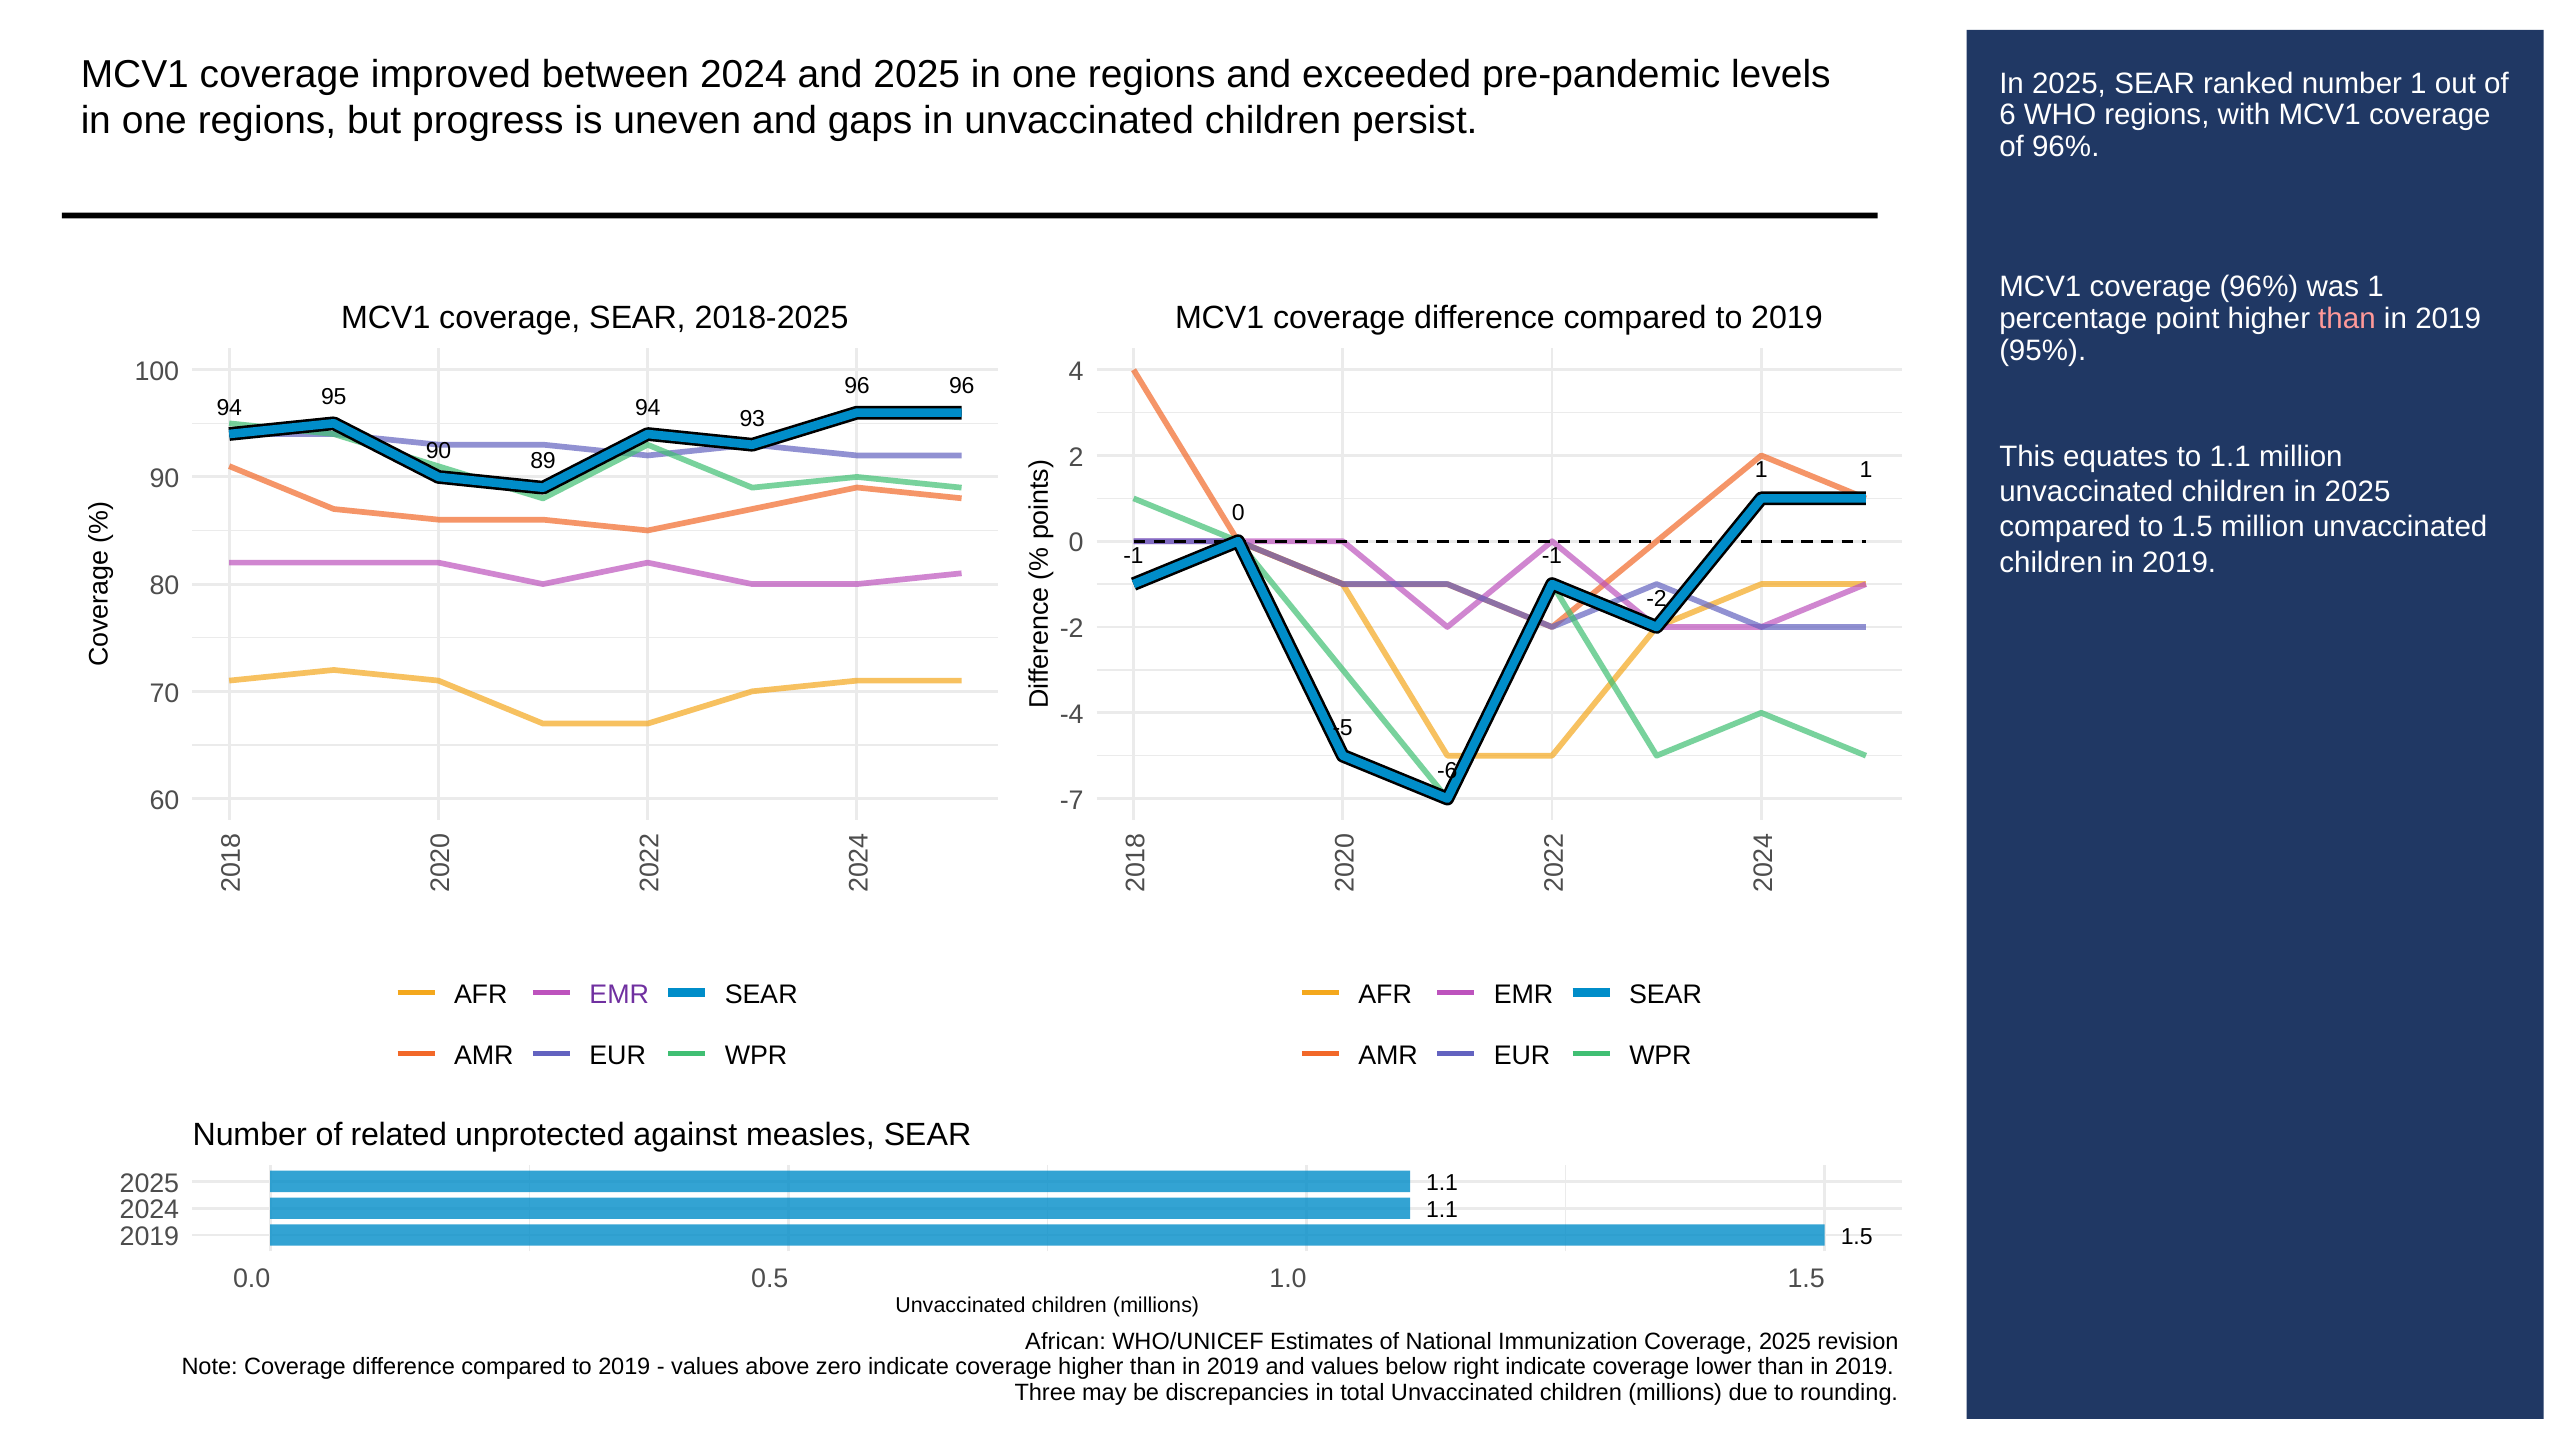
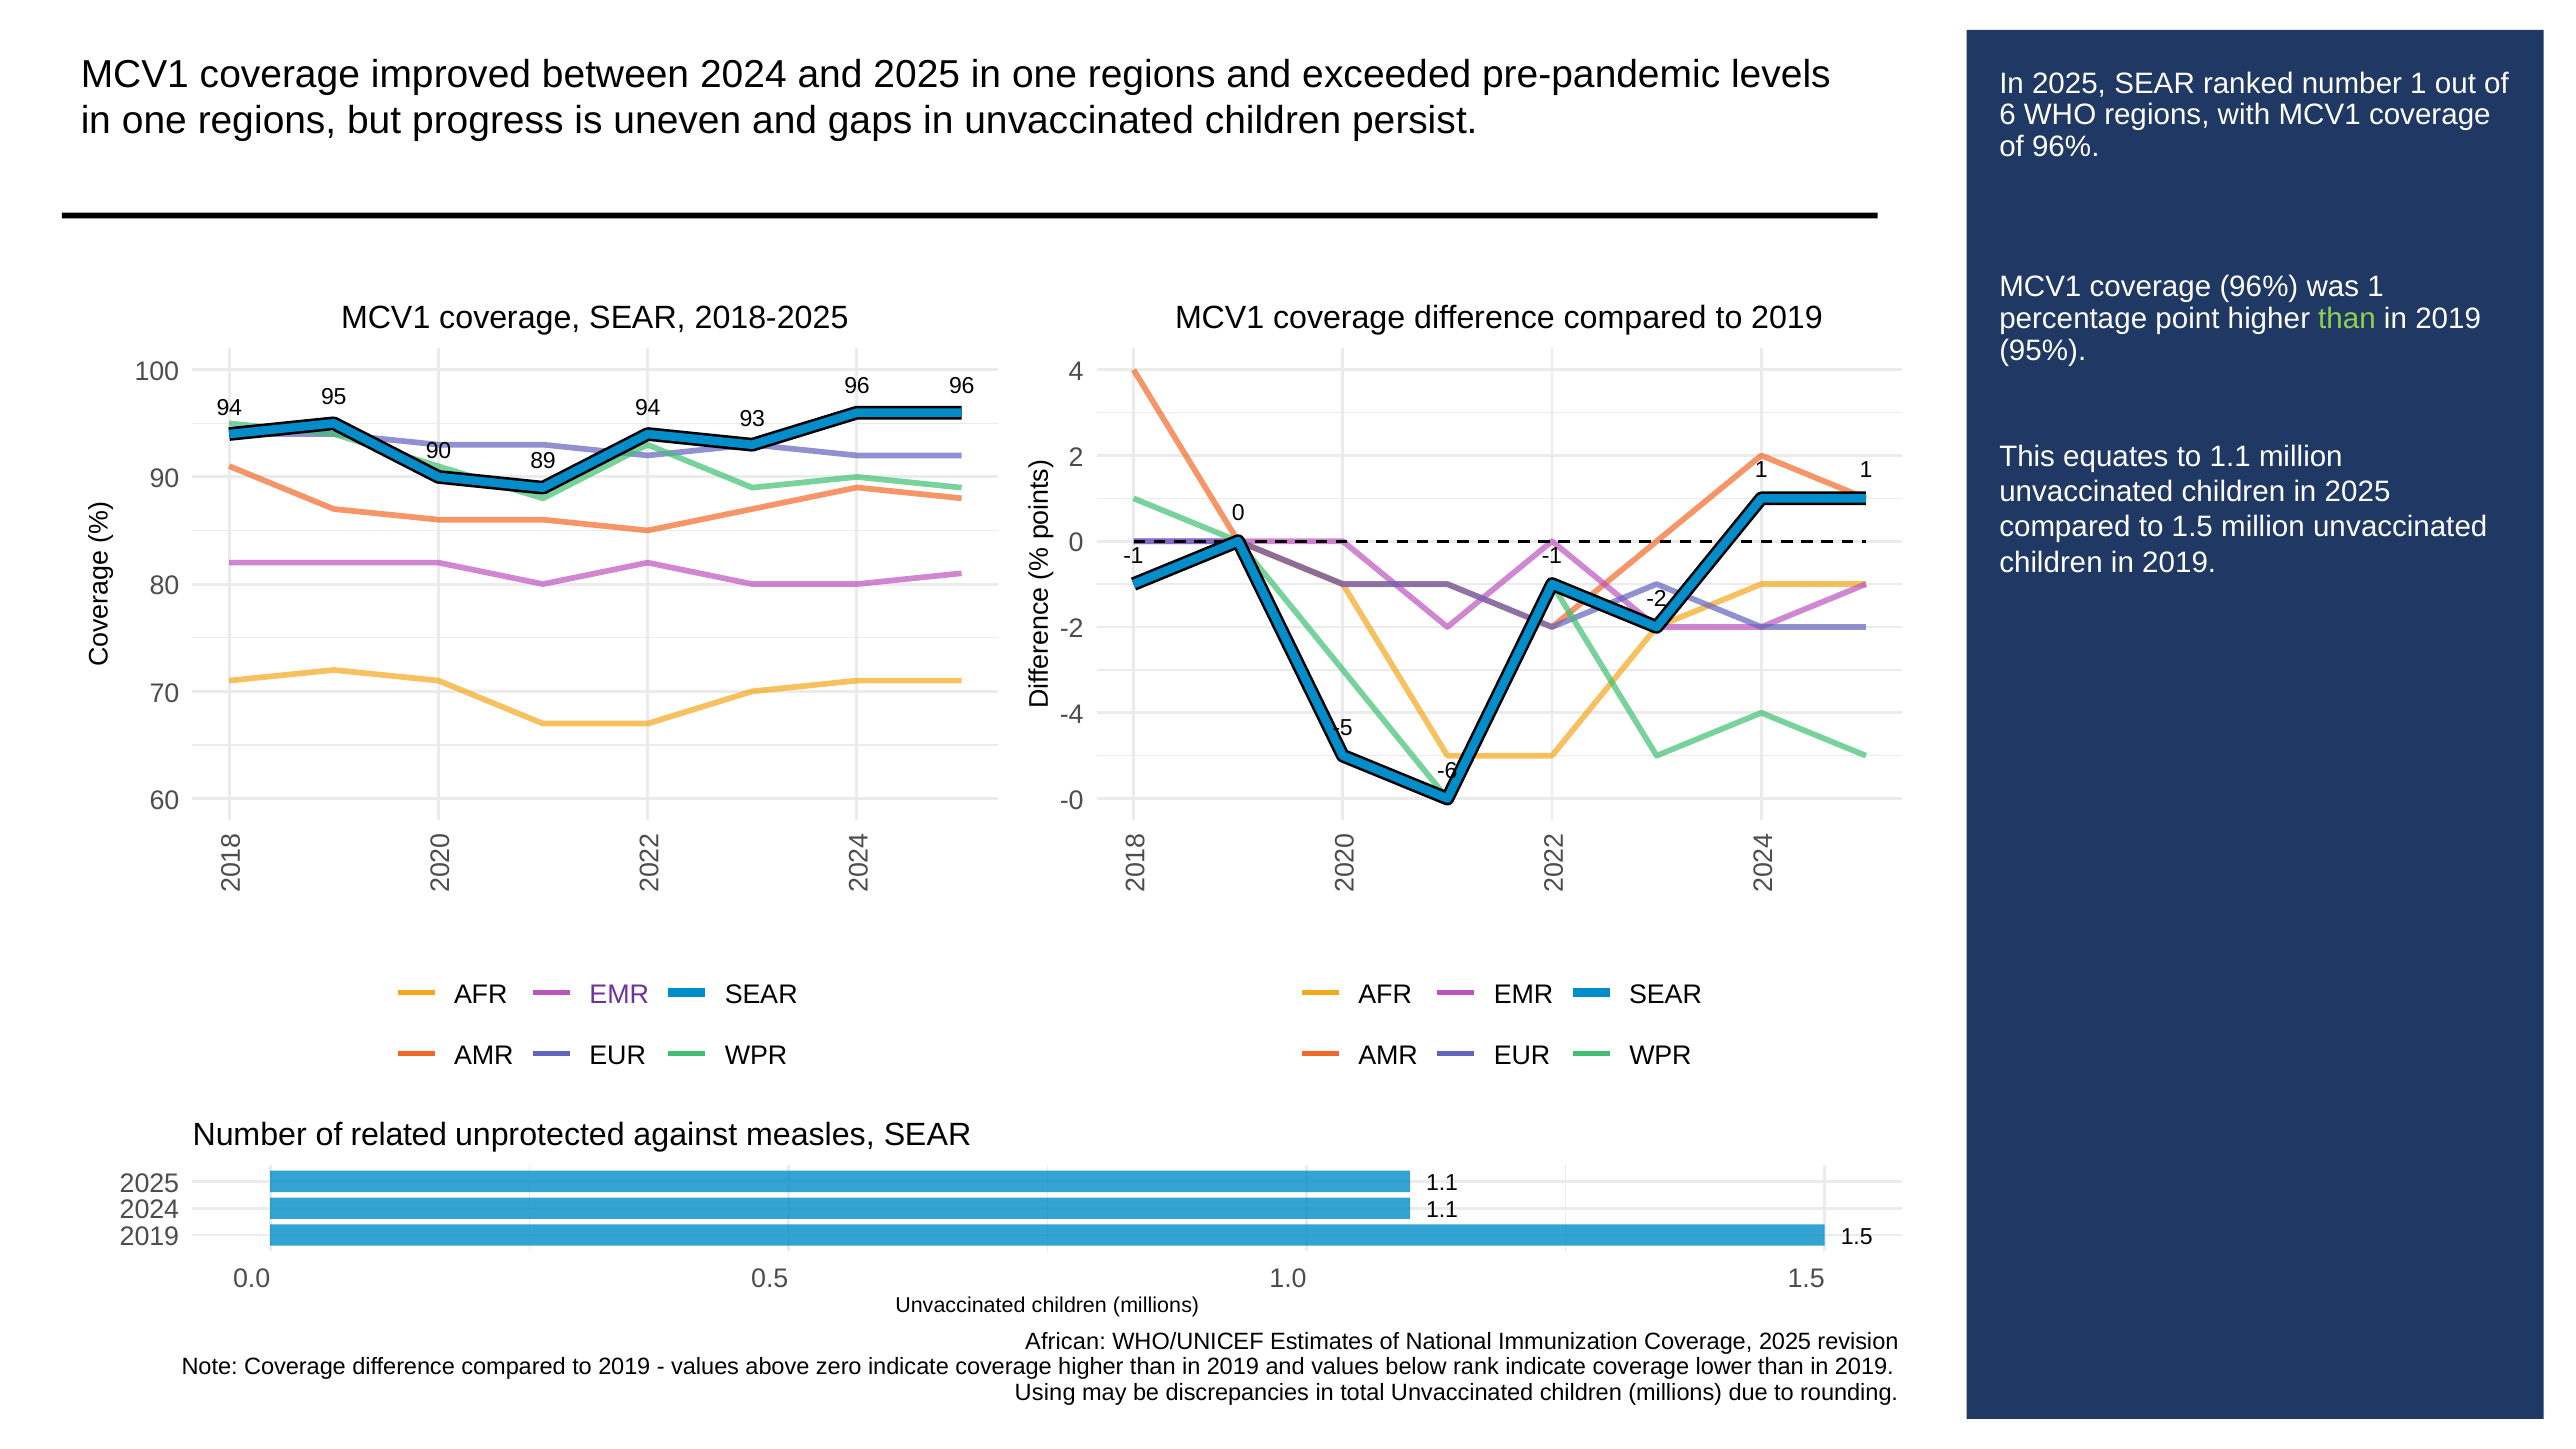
than at (2347, 319) colour: pink -> light green
-7: -7 -> -0
right: right -> rank
Three: Three -> Using
